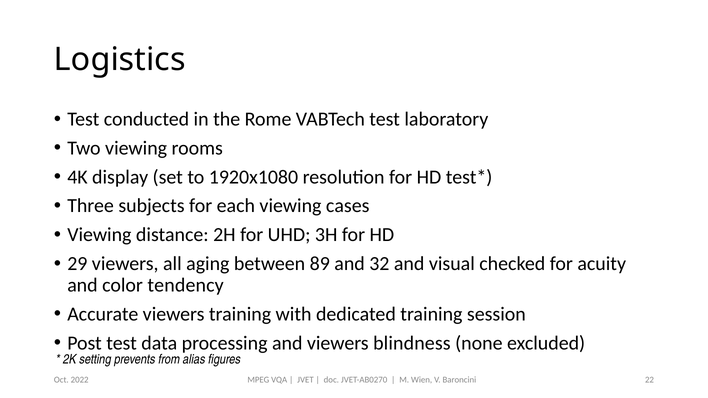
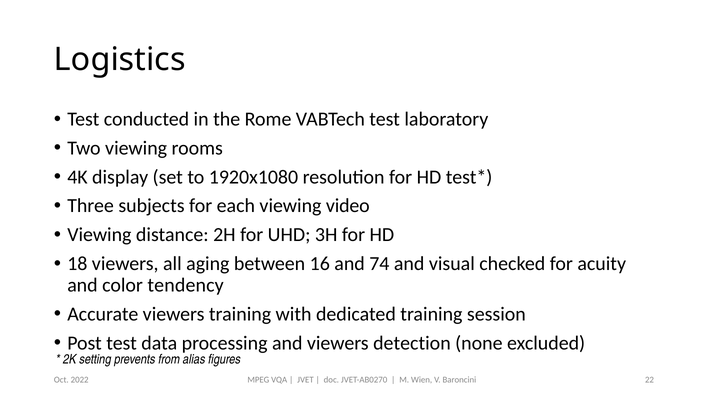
cases: cases -> video
29: 29 -> 18
89: 89 -> 16
32: 32 -> 74
blindness: blindness -> detection
